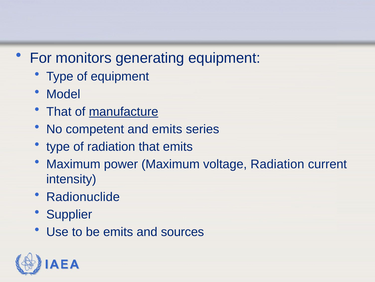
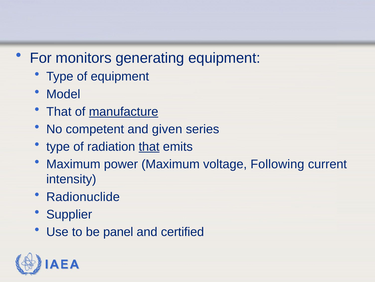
and emits: emits -> given
that at (149, 146) underline: none -> present
voltage Radiation: Radiation -> Following
be emits: emits -> panel
sources: sources -> certified
